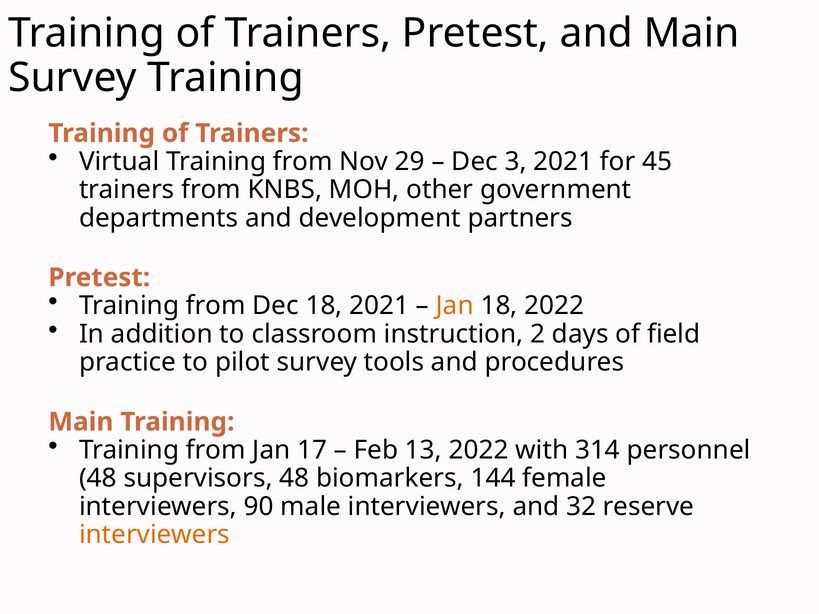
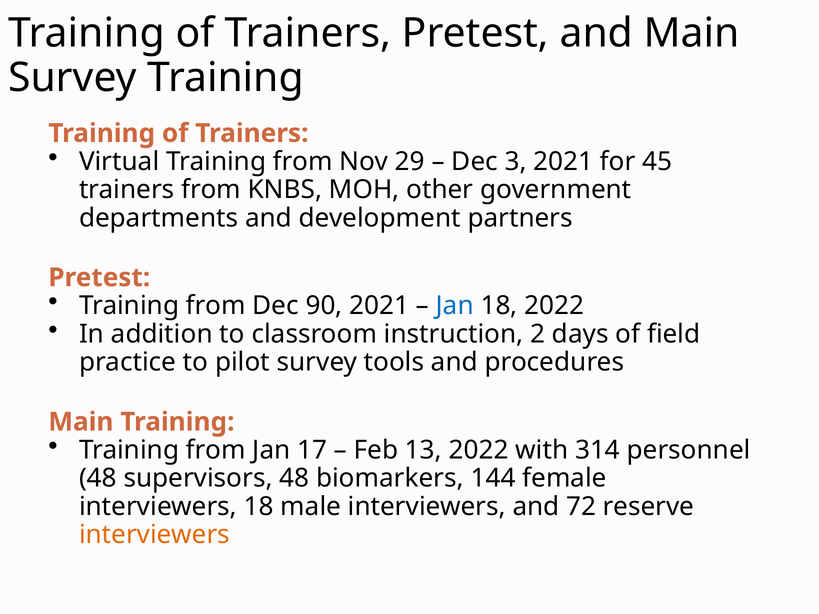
Dec 18: 18 -> 90
Jan at (455, 306) colour: orange -> blue
interviewers 90: 90 -> 18
32: 32 -> 72
